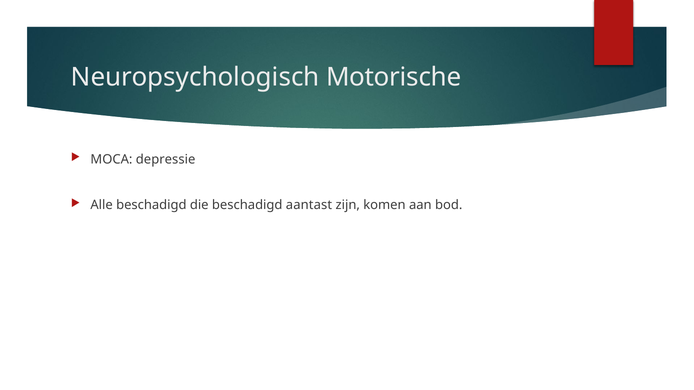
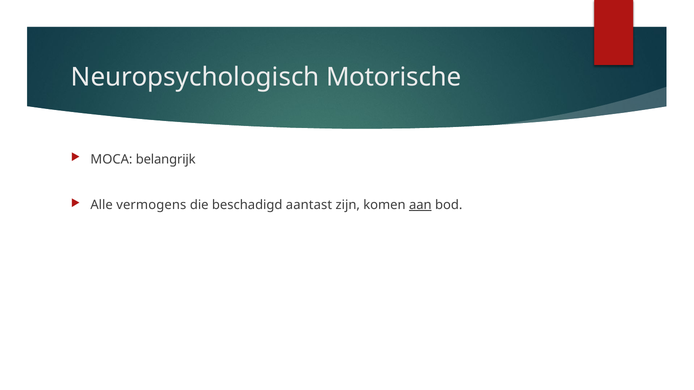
depressie: depressie -> belangrijk
Alle beschadigd: beschadigd -> vermogens
aan underline: none -> present
